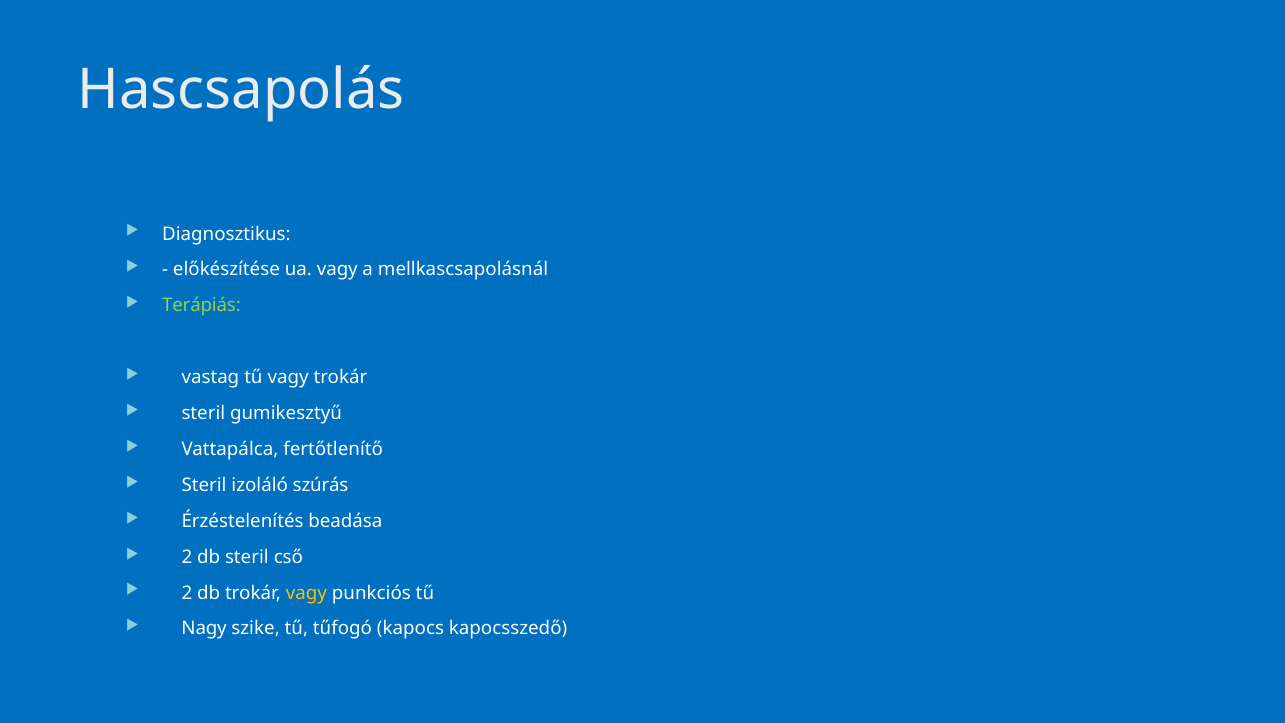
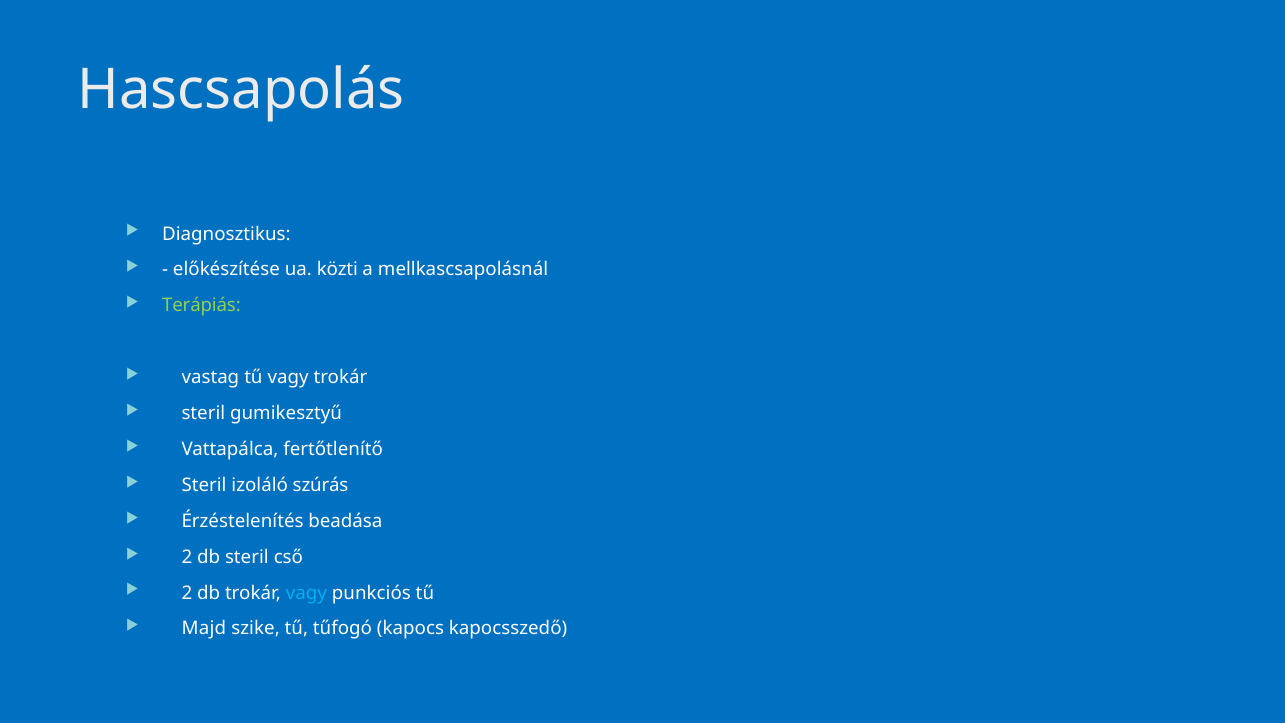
ua vagy: vagy -> közti
vagy at (306, 593) colour: yellow -> light blue
Nagy: Nagy -> Majd
